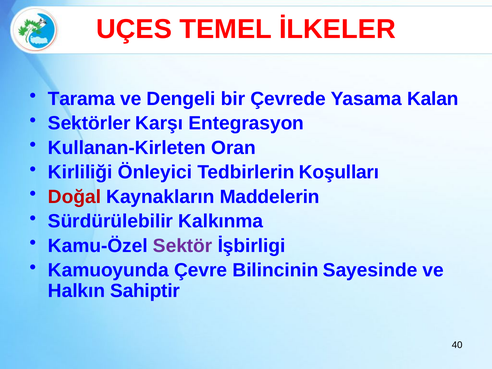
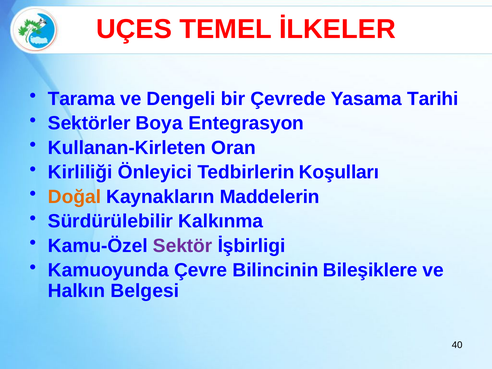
Kalan: Kalan -> Tarihi
Karşı: Karşı -> Boya
Doğal colour: red -> orange
Sayesinde: Sayesinde -> Bileşiklere
Sahiptir: Sahiptir -> Belgesi
